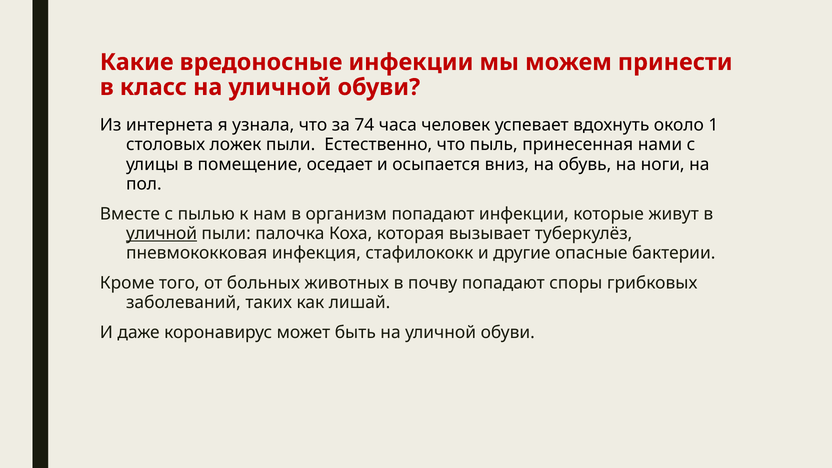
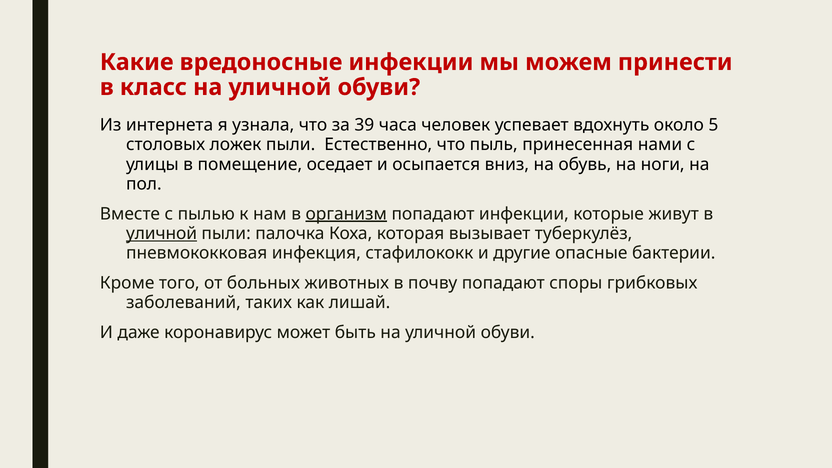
74: 74 -> 39
1: 1 -> 5
организм underline: none -> present
